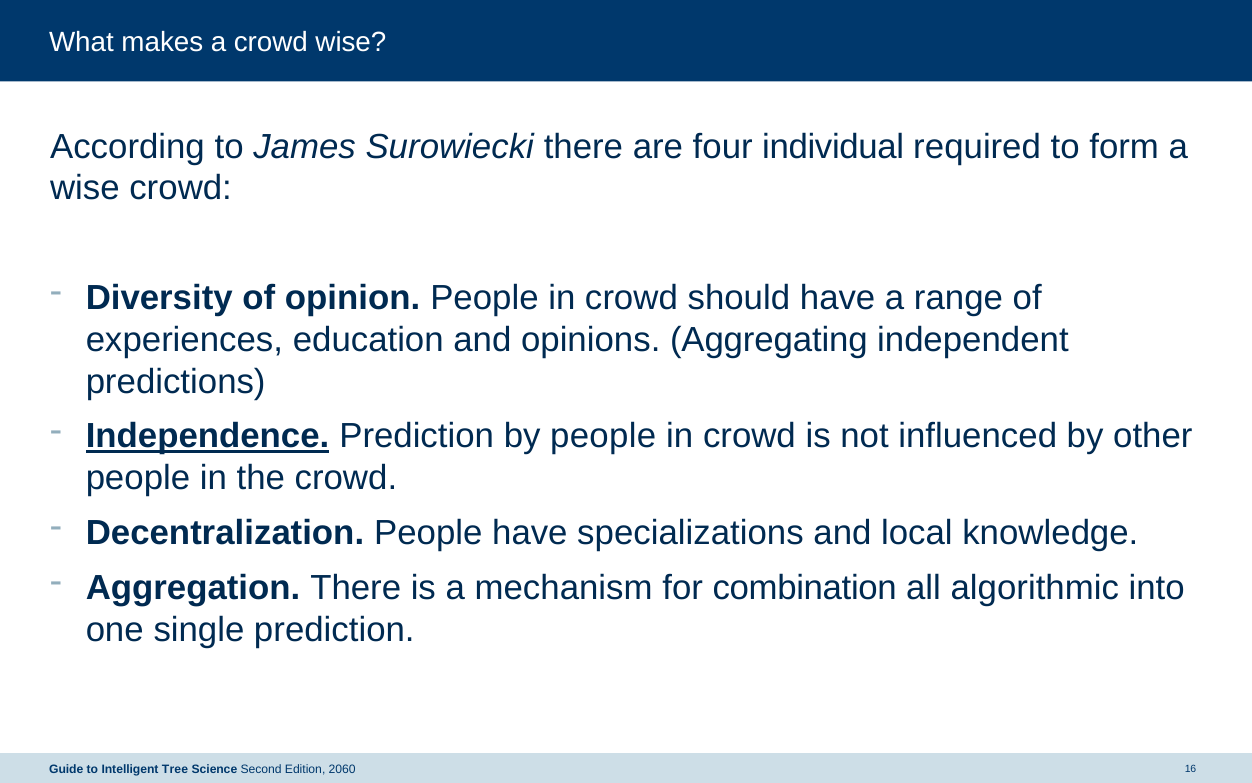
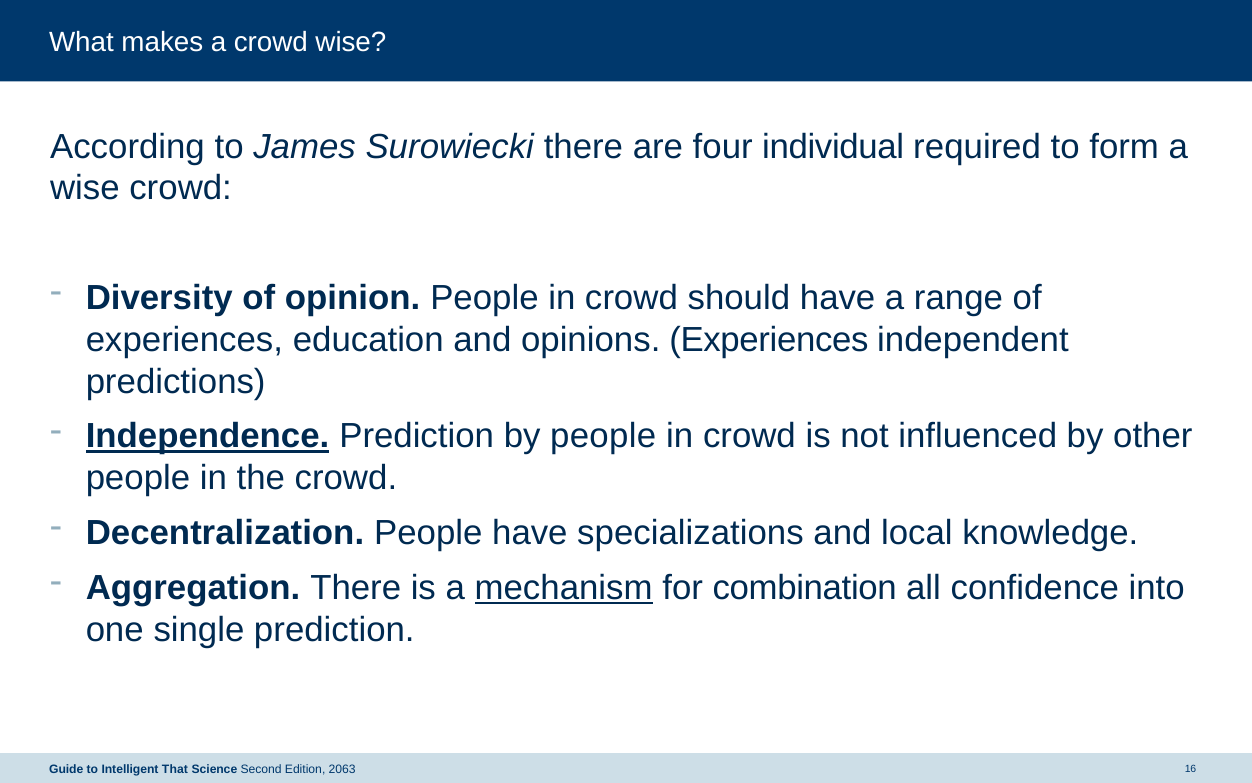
opinions Aggregating: Aggregating -> Experiences
mechanism underline: none -> present
algorithmic: algorithmic -> confidence
Tree: Tree -> That
2060: 2060 -> 2063
